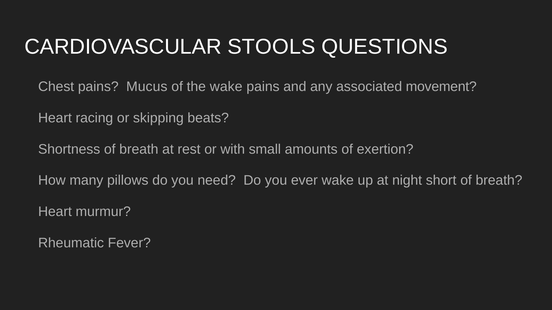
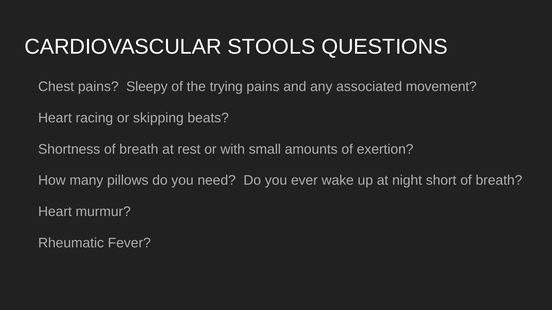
Mucus: Mucus -> Sleepy
the wake: wake -> trying
